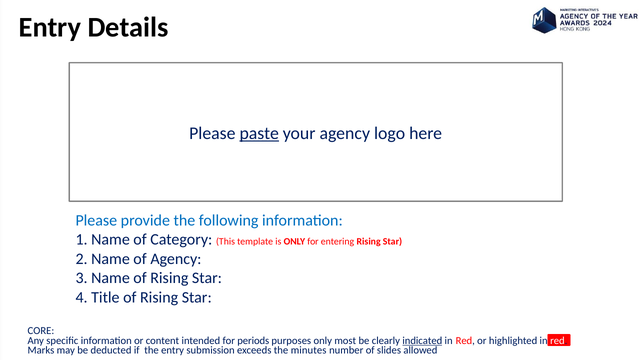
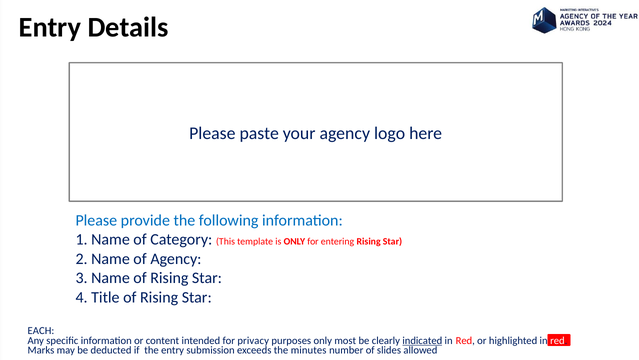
paste underline: present -> none
CORE: CORE -> EACH
periods: periods -> privacy
